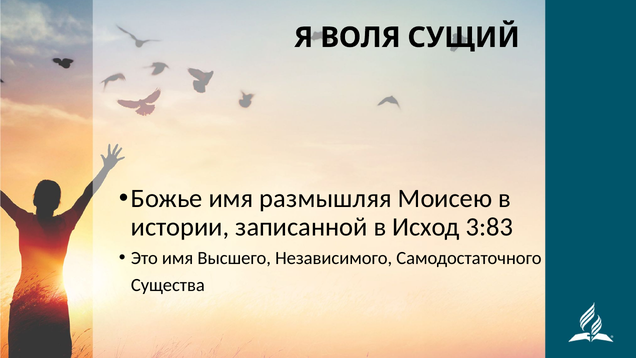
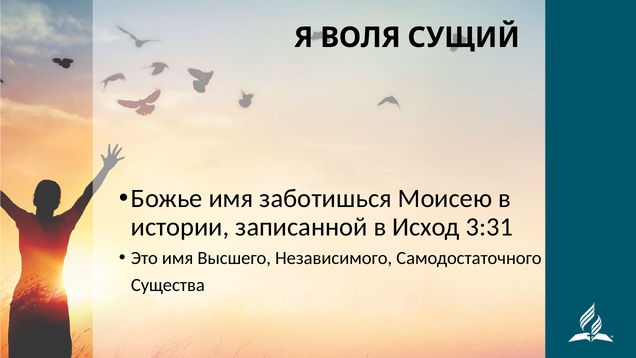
размышляя: размышляя -> заботишься
3:83: 3:83 -> 3:31
